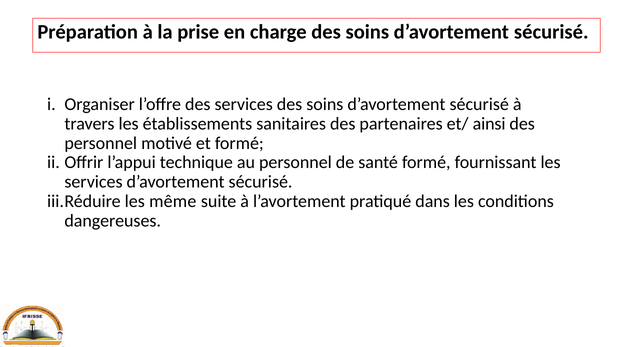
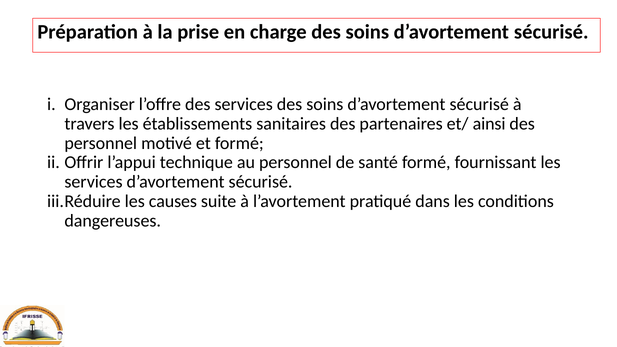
même: même -> causes
